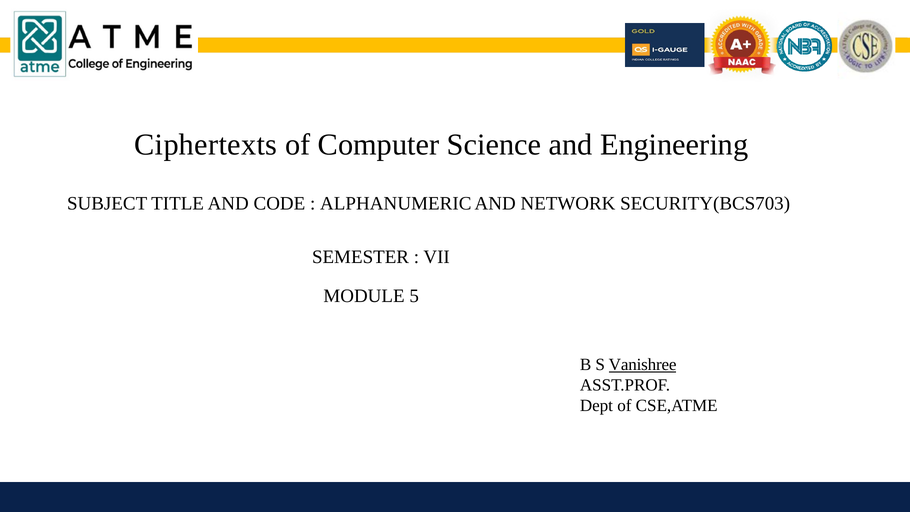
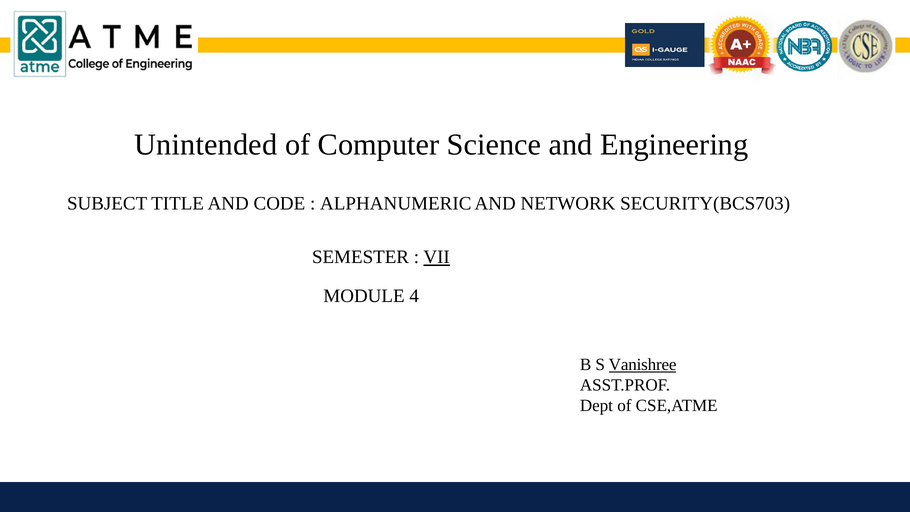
Ciphertexts: Ciphertexts -> Unintended
VII underline: none -> present
5: 5 -> 4
